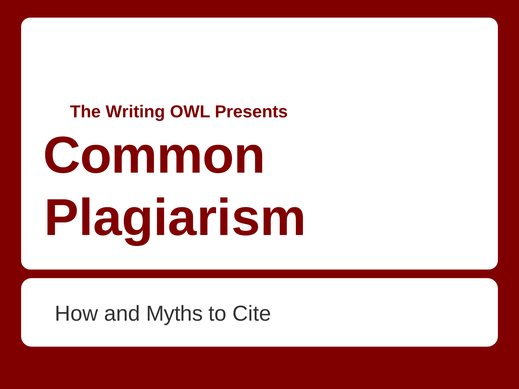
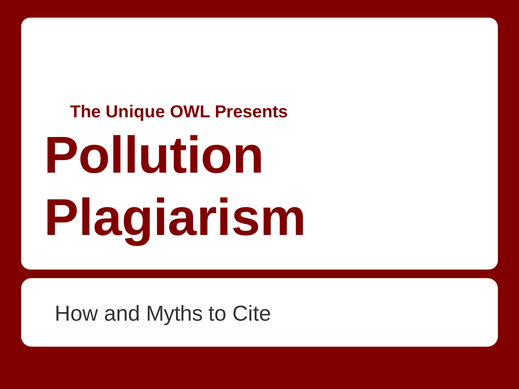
Writing: Writing -> Unique
Common: Common -> Pollution
